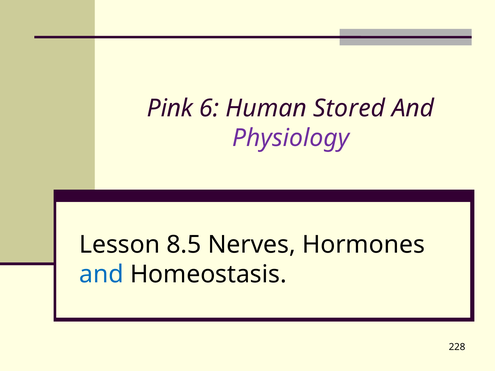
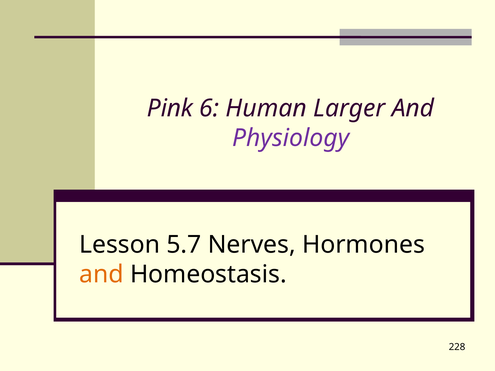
Stored: Stored -> Larger
8.5: 8.5 -> 5.7
and at (101, 274) colour: blue -> orange
